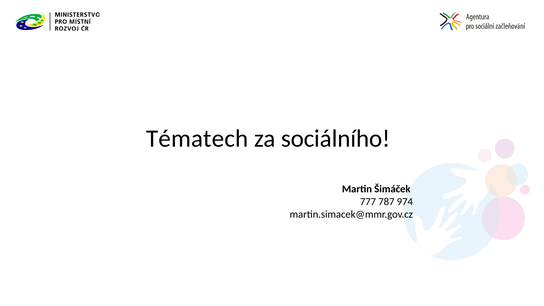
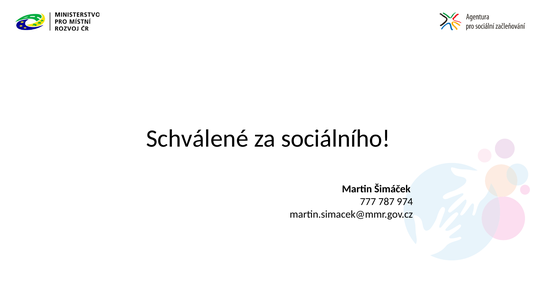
Tématech: Tématech -> Schválené
